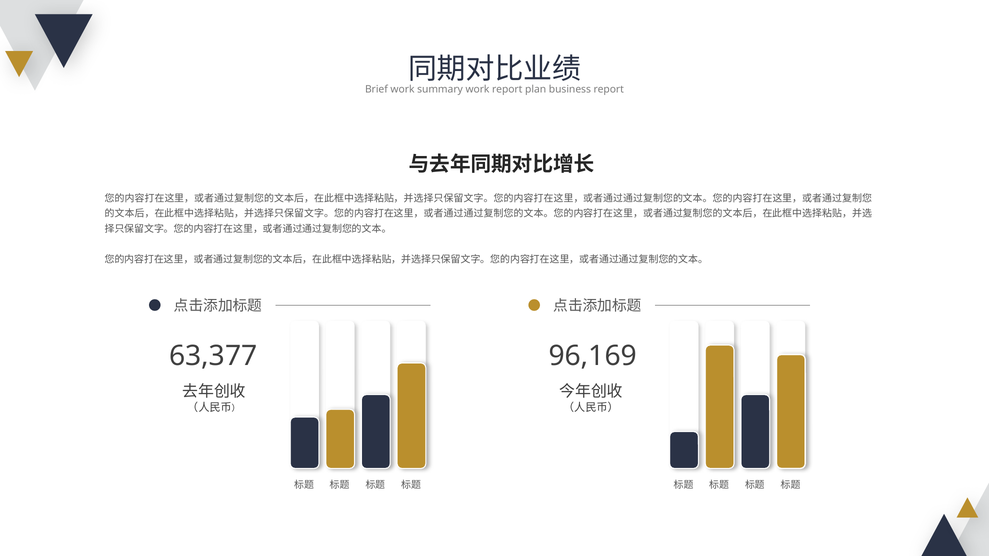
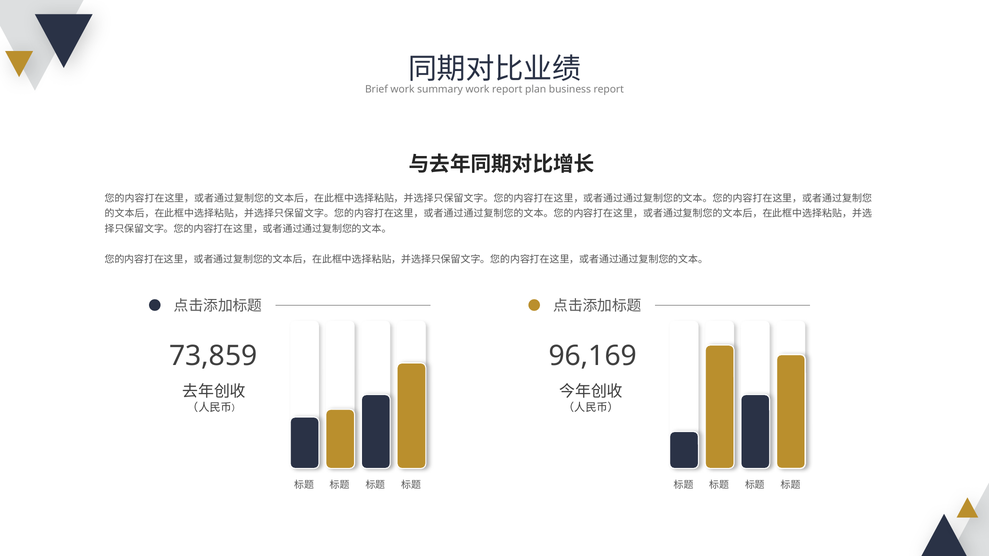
63,377: 63,377 -> 73,859
